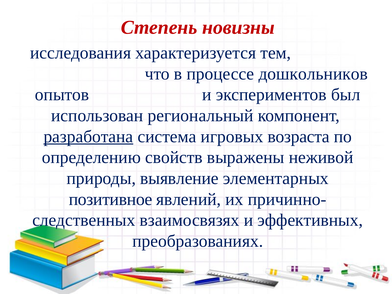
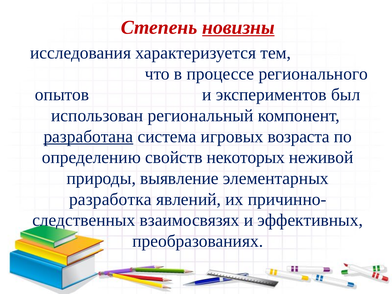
новизны underline: none -> present
дошкольников: дошкольников -> регионального
выражены: выражены -> некоторых
позитивное: позитивное -> разработка
